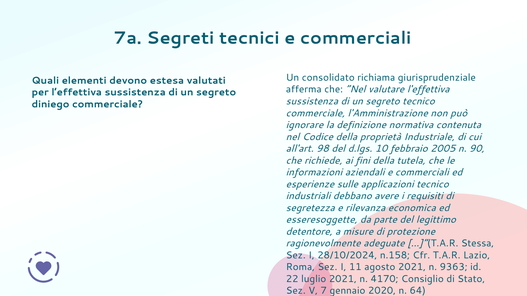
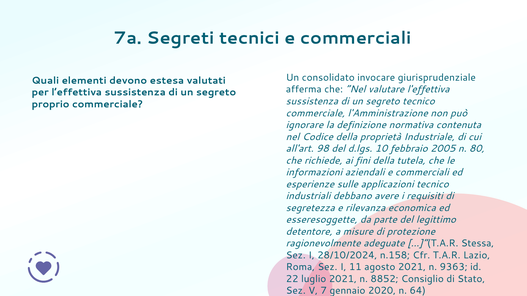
richiama: richiama -> invocare
diniego: diniego -> proprio
90: 90 -> 80
4170: 4170 -> 8852
